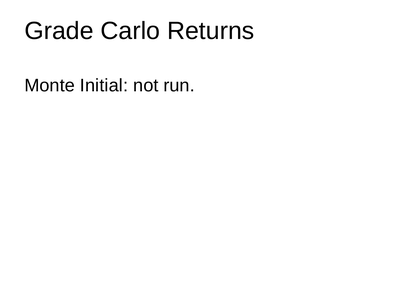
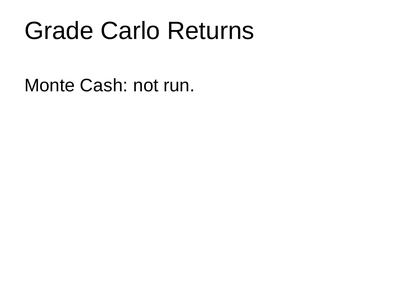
Initial: Initial -> Cash
